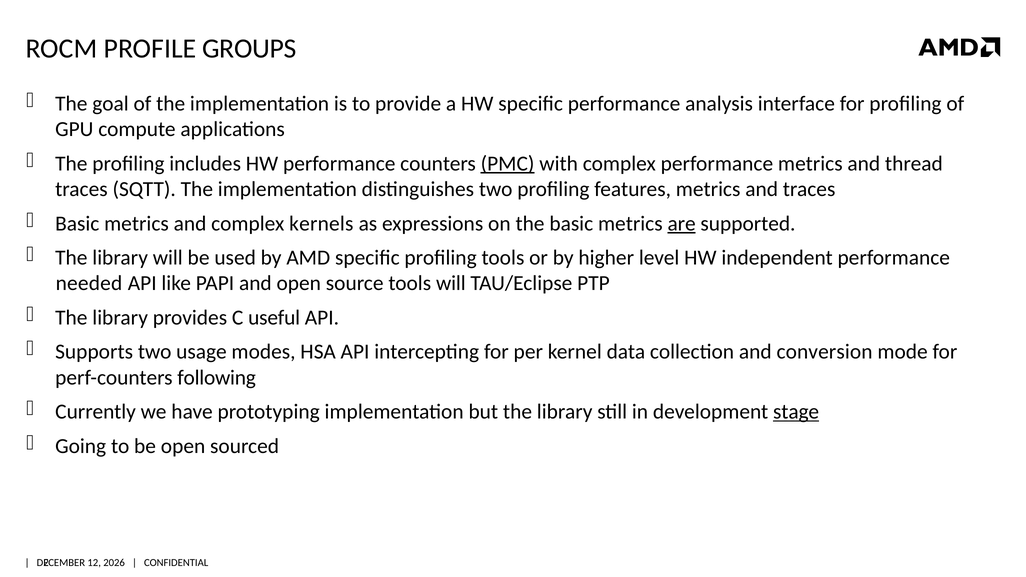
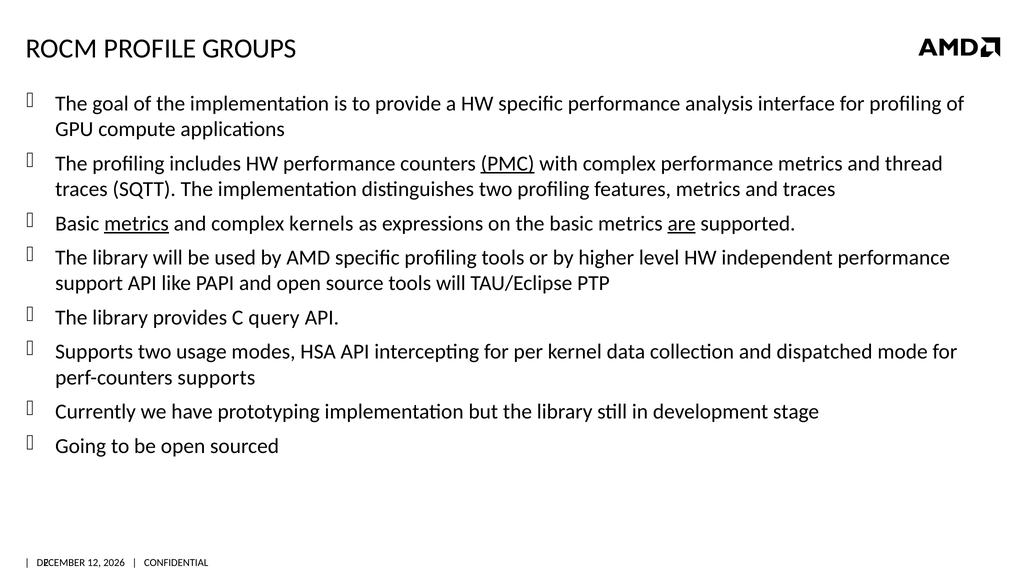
metrics at (136, 224) underline: none -> present
needed: needed -> support
useful: useful -> query
conversion: conversion -> dispatched
perf-counters following: following -> supports
stage underline: present -> none
